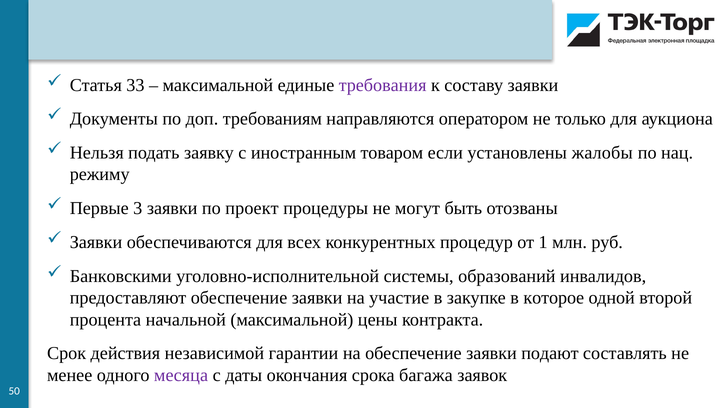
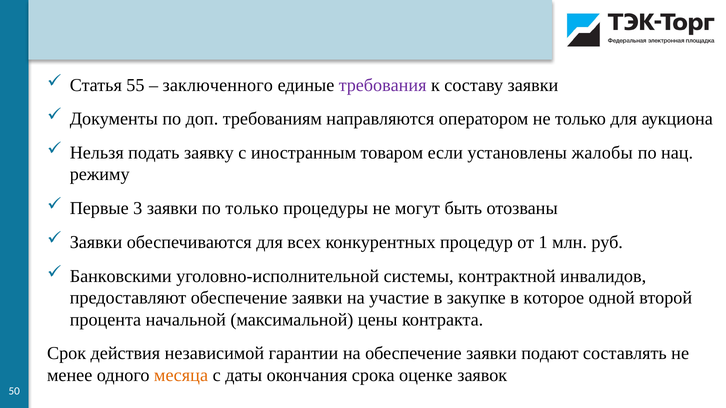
33: 33 -> 55
максимальной at (218, 85): максимальной -> заключенного
по проект: проект -> только
образований: образований -> контрактной
месяца colour: purple -> orange
багажа: багажа -> оценке
